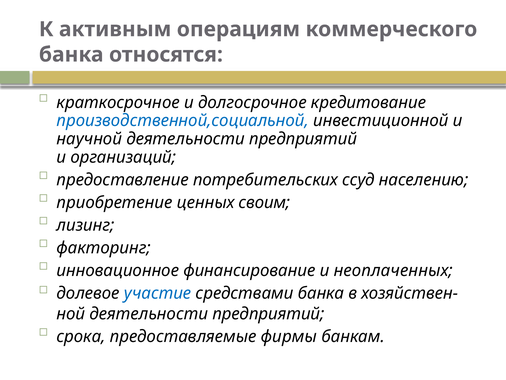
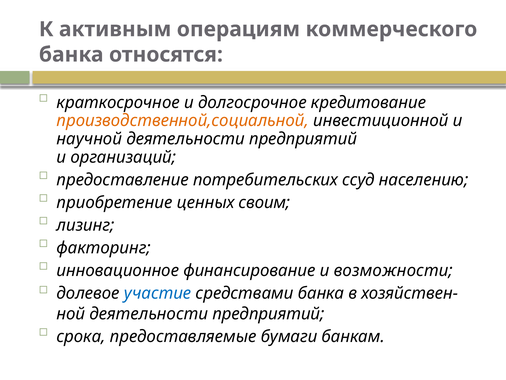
производственной,социальной colour: blue -> orange
неоплаченных: неоплаченных -> возможности
фирмы: фирмы -> бумаги
